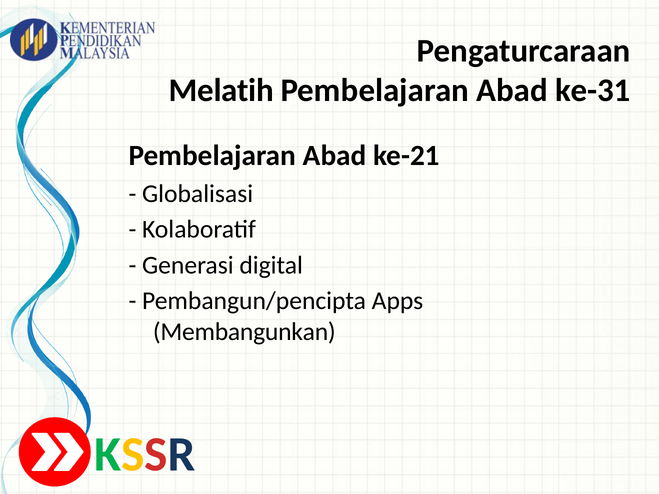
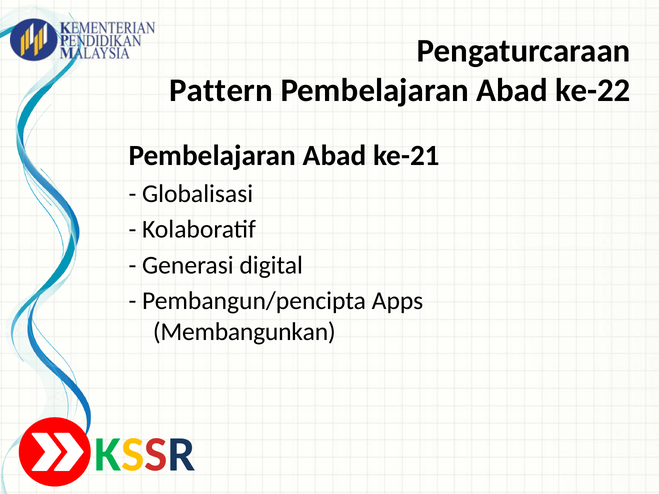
Melatih: Melatih -> Pattern
ke-31: ke-31 -> ke-22
